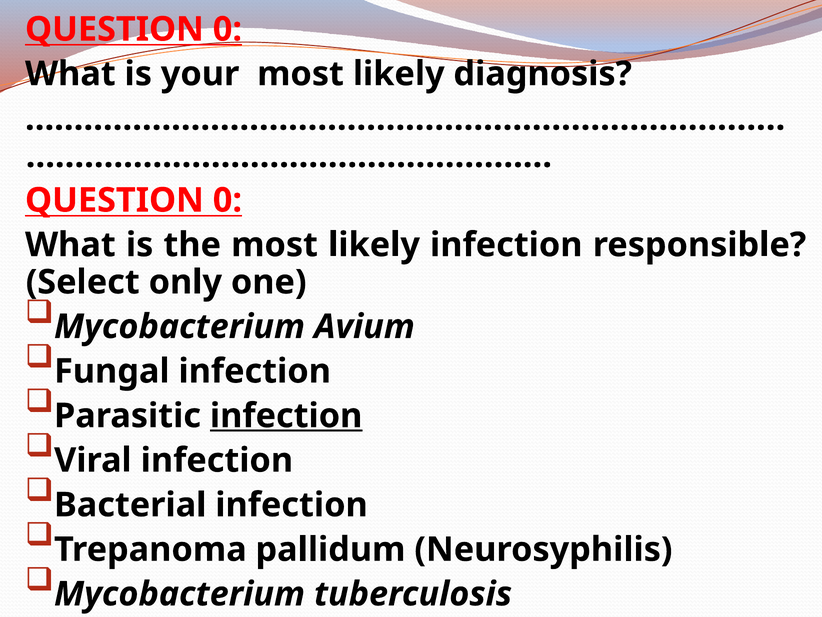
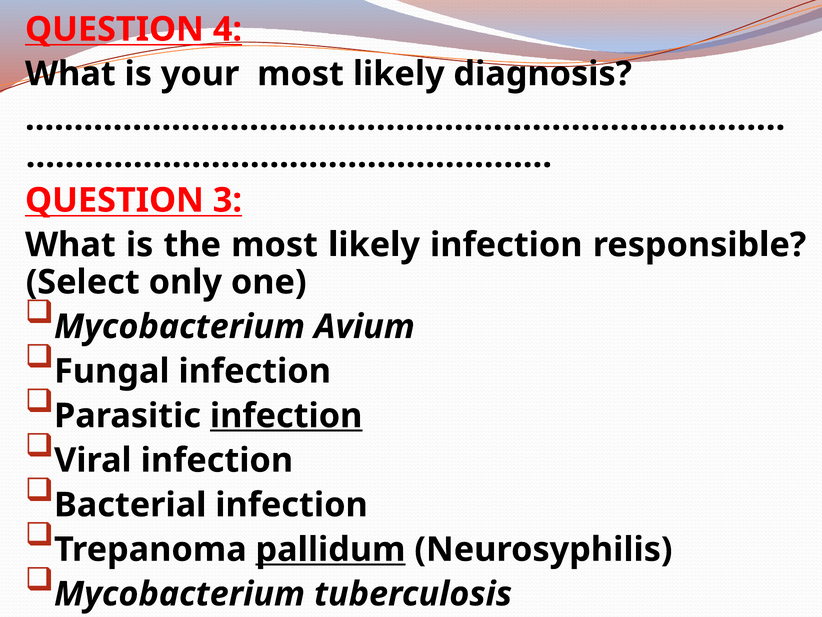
0 at (227, 29): 0 -> 4
0 at (227, 200): 0 -> 3
pallidum underline: none -> present
